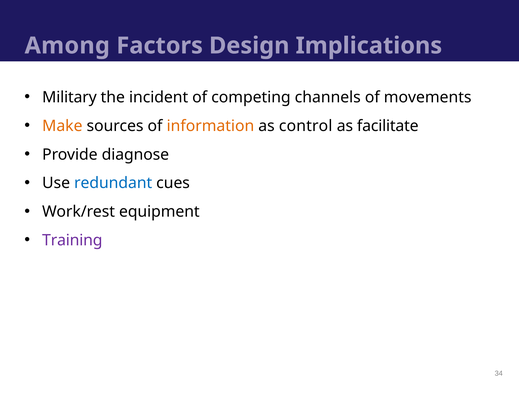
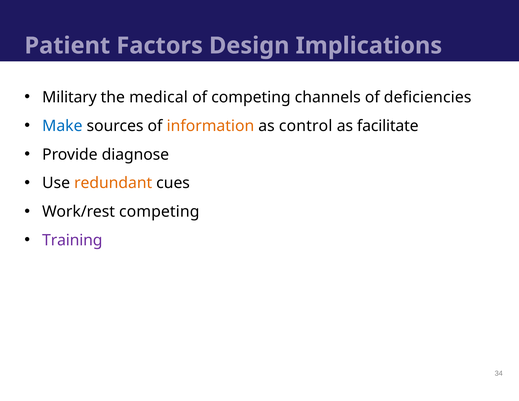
Among: Among -> Patient
incident: incident -> medical
movements: movements -> deficiencies
Make colour: orange -> blue
redundant colour: blue -> orange
Work/rest equipment: equipment -> competing
